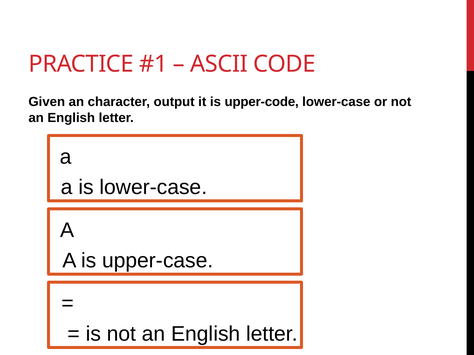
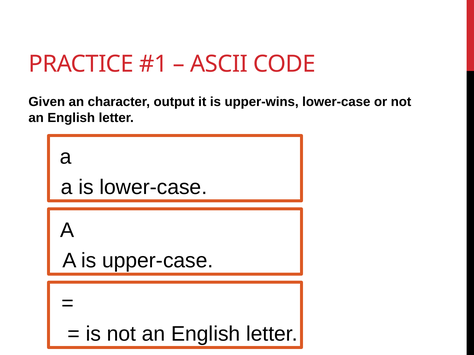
upper-code: upper-code -> upper-wins
